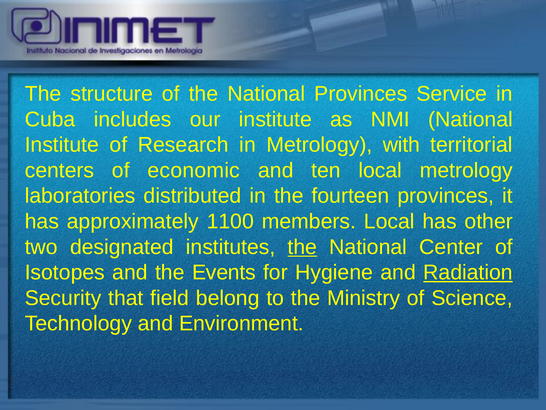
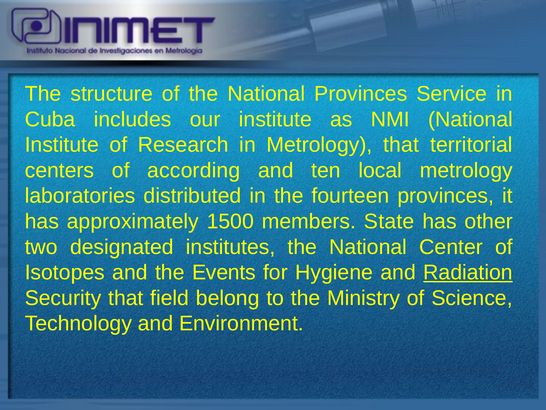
Metrology with: with -> that
economic: economic -> according
1100: 1100 -> 1500
members Local: Local -> State
the at (302, 247) underline: present -> none
